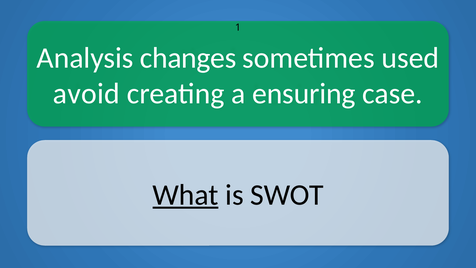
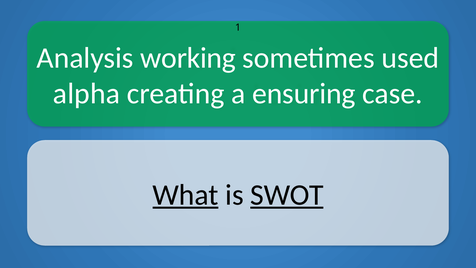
changes: changes -> working
avoid: avoid -> alpha
SWOT underline: none -> present
